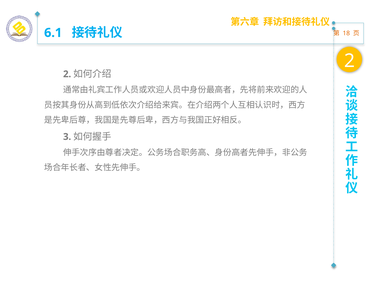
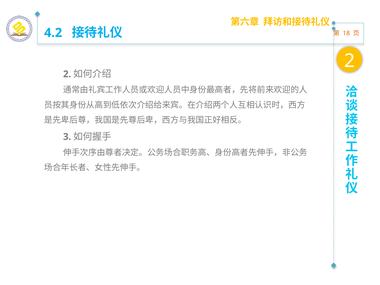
6.1: 6.1 -> 4.2
